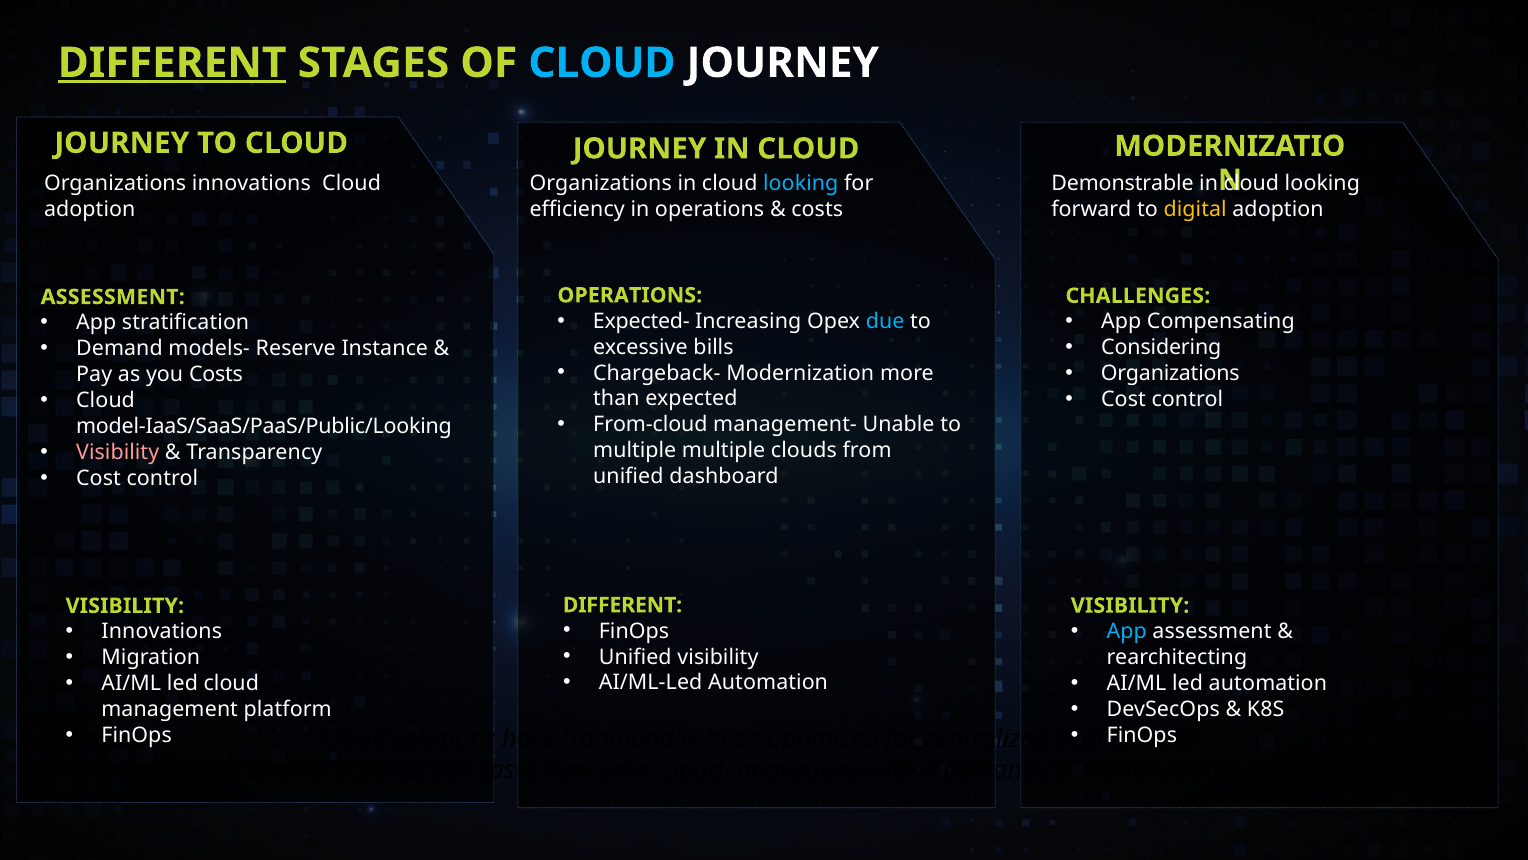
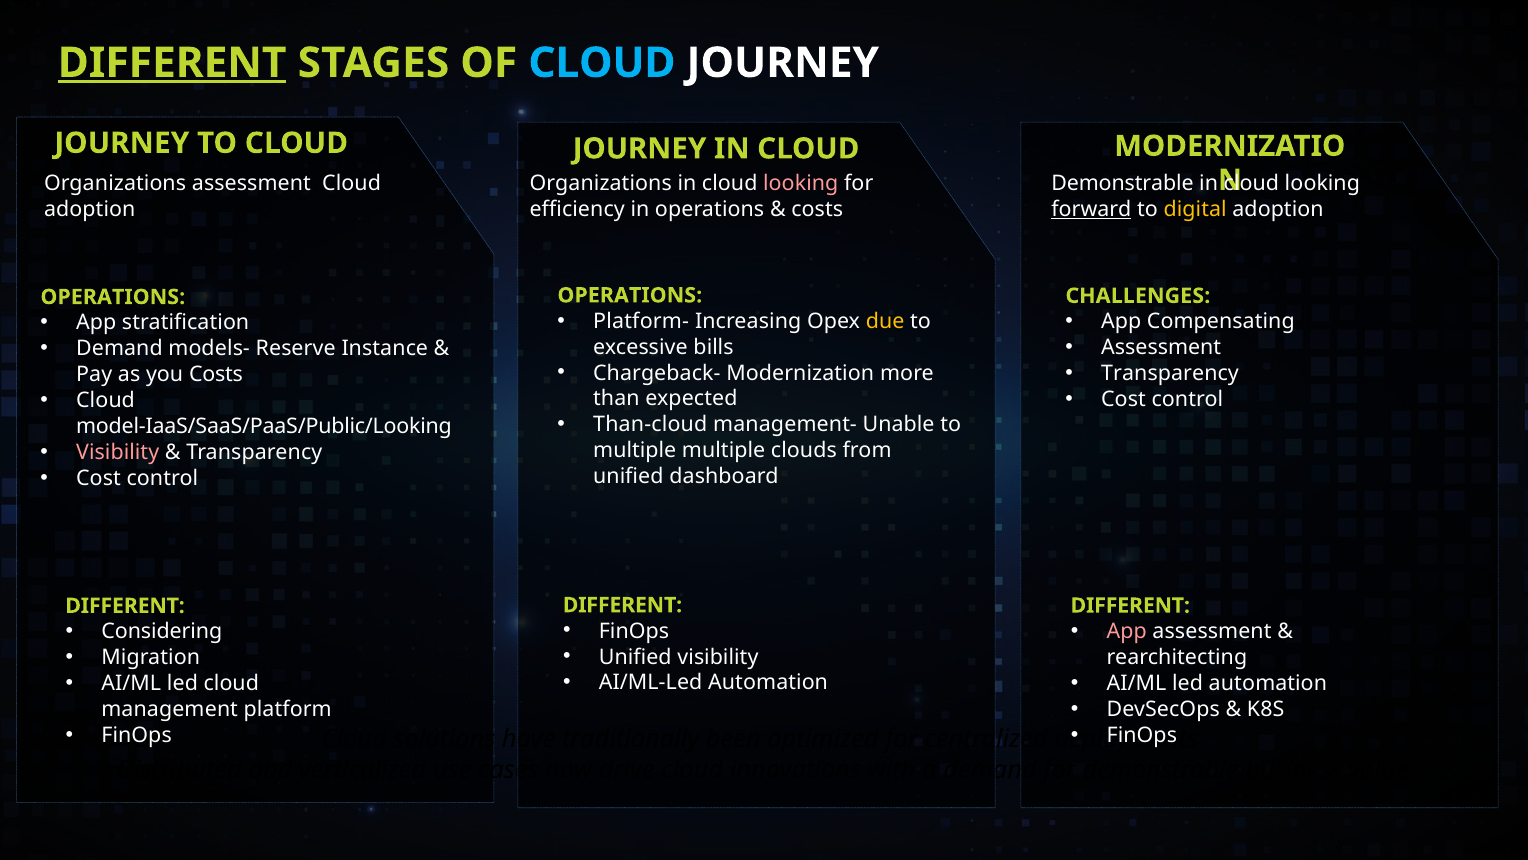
Organizations innovations: innovations -> assessment
looking at (801, 183) colour: light blue -> pink
forward underline: none -> present
ASSESSMENT at (113, 297): ASSESSMENT -> OPERATIONS
Expected-: Expected- -> Platform-
due colour: light blue -> yellow
Considering at (1161, 347): Considering -> Assessment
Organizations at (1170, 373): Organizations -> Transparency
From-cloud: From-cloud -> Than-cloud
VISIBILITY at (1130, 605): VISIBILITY -> DIFFERENT
VISIBILITY at (125, 606): VISIBILITY -> DIFFERENT
App at (1127, 631) colour: light blue -> pink
Innovations at (162, 631): Innovations -> Considering
